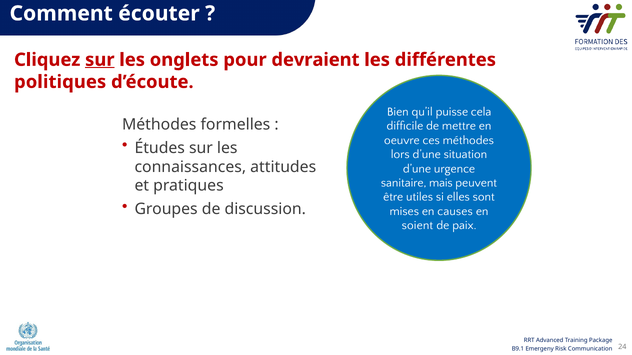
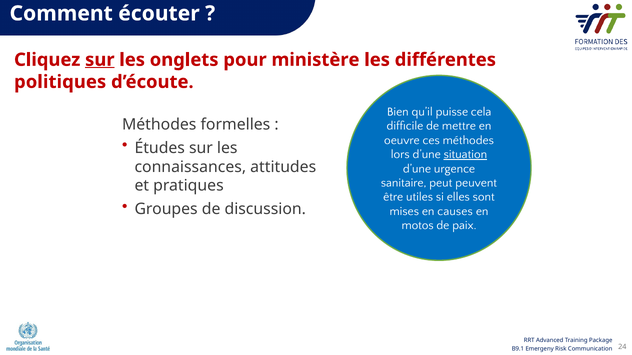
devraient: devraient -> ministère
situation underline: none -> present
mais: mais -> peut
soient: soient -> motos
